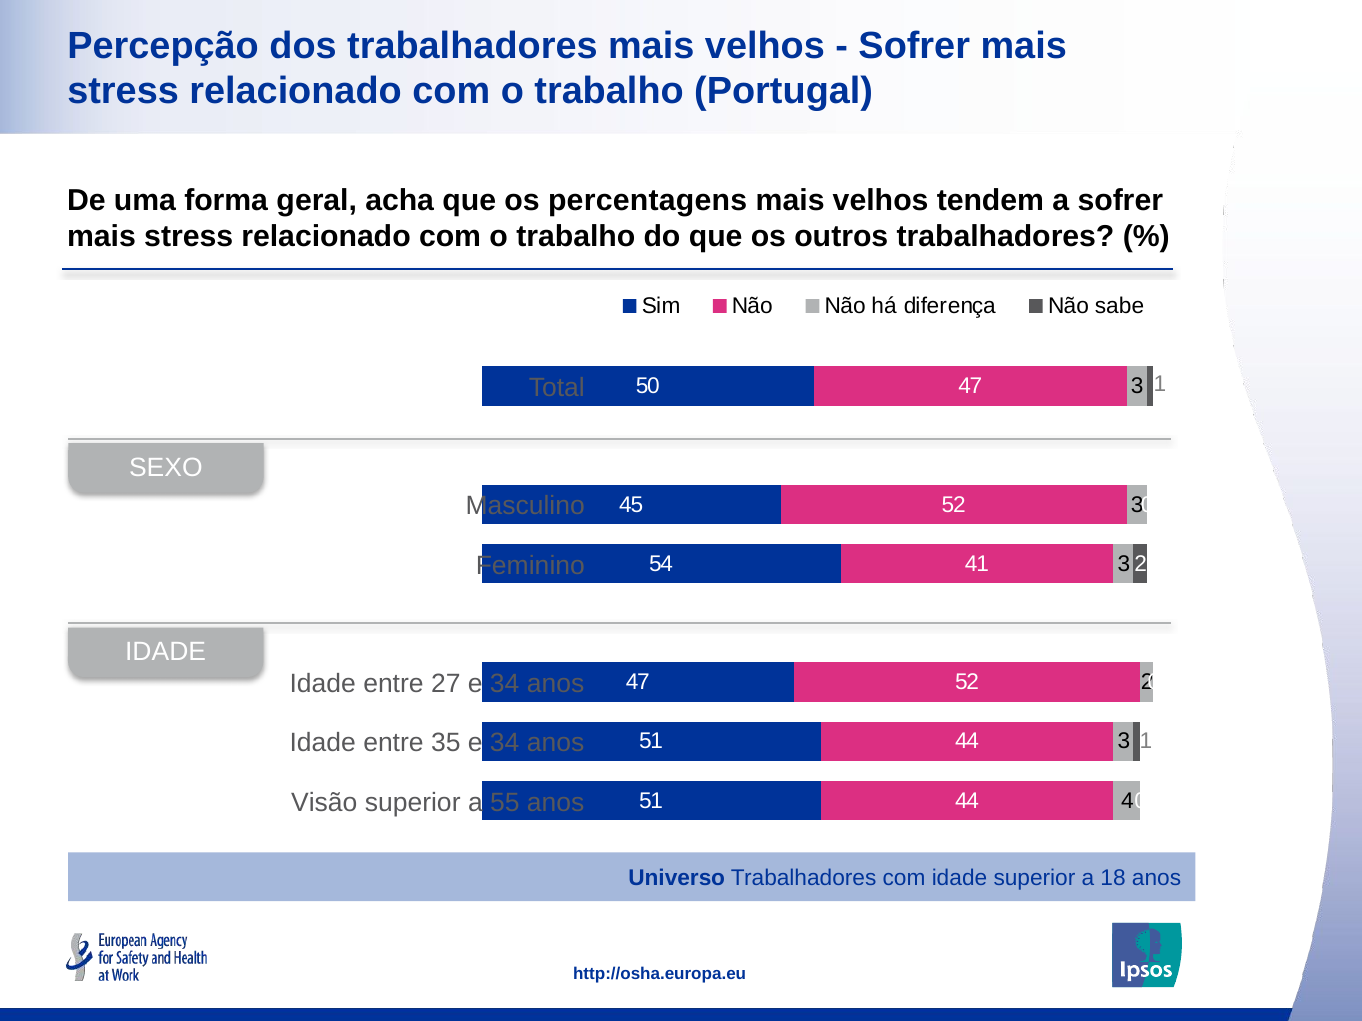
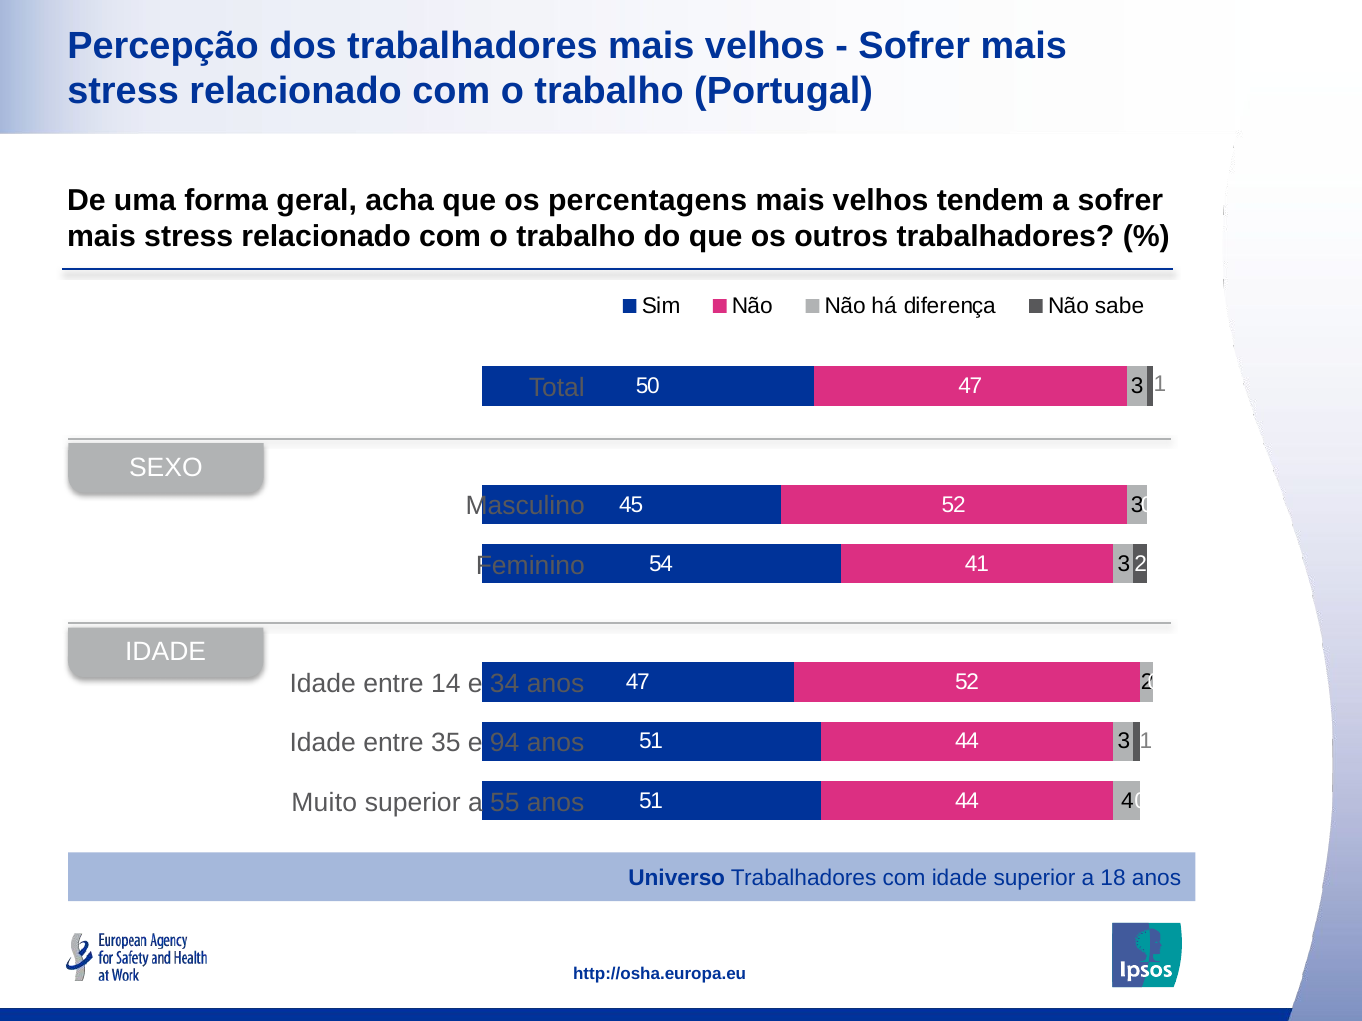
27: 27 -> 14
35 e 34: 34 -> 94
Visão: Visão -> Muito
